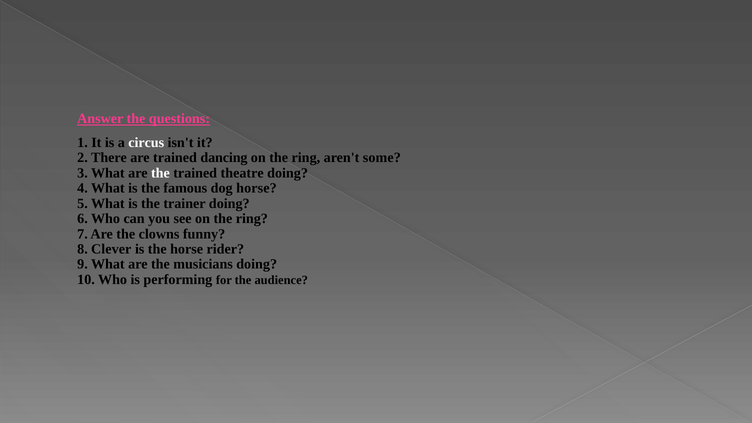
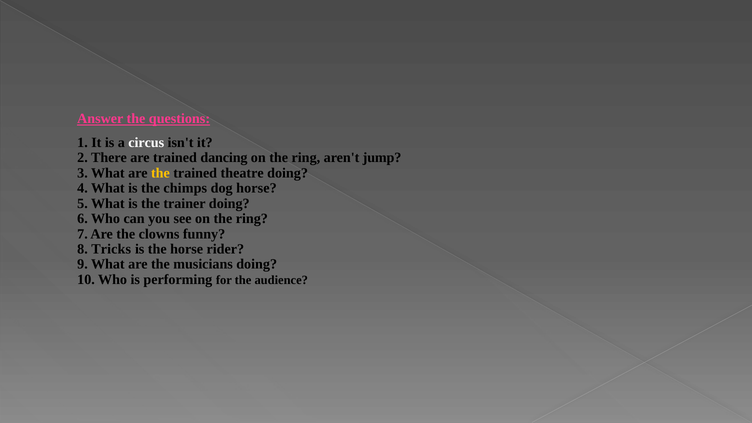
some: some -> jump
the at (160, 173) colour: white -> yellow
famous: famous -> chimps
Clever: Clever -> Tricks
